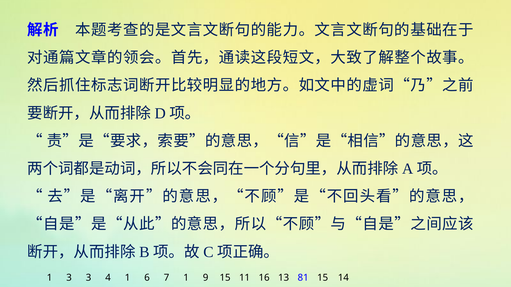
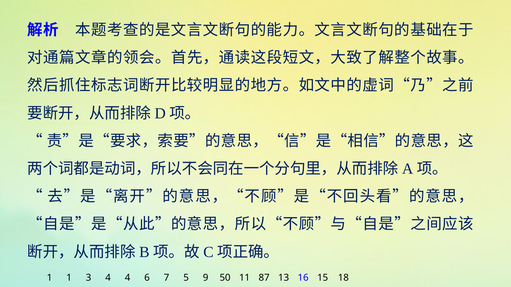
1 3: 3 -> 1
4 1: 1 -> 4
7 1: 1 -> 5
9 15: 15 -> 50
16: 16 -> 87
81: 81 -> 16
14: 14 -> 18
